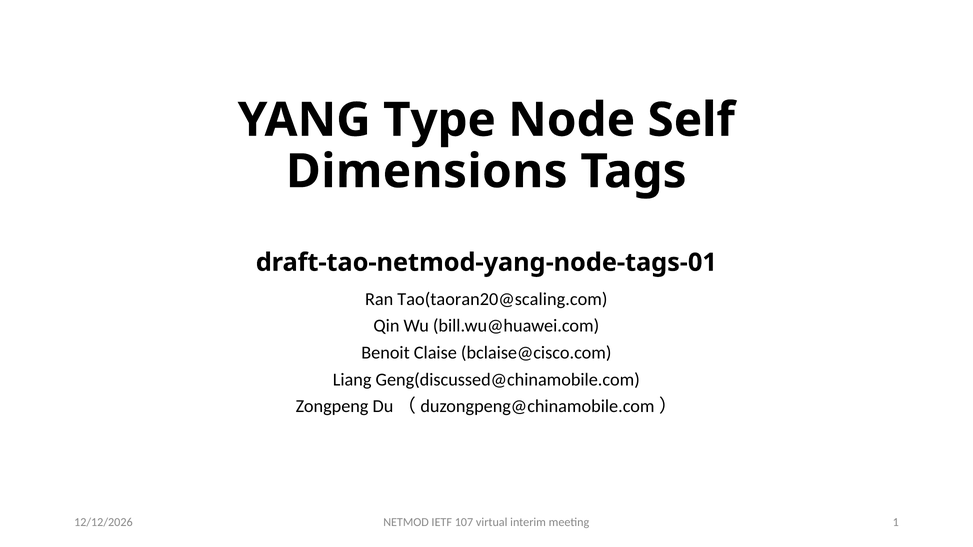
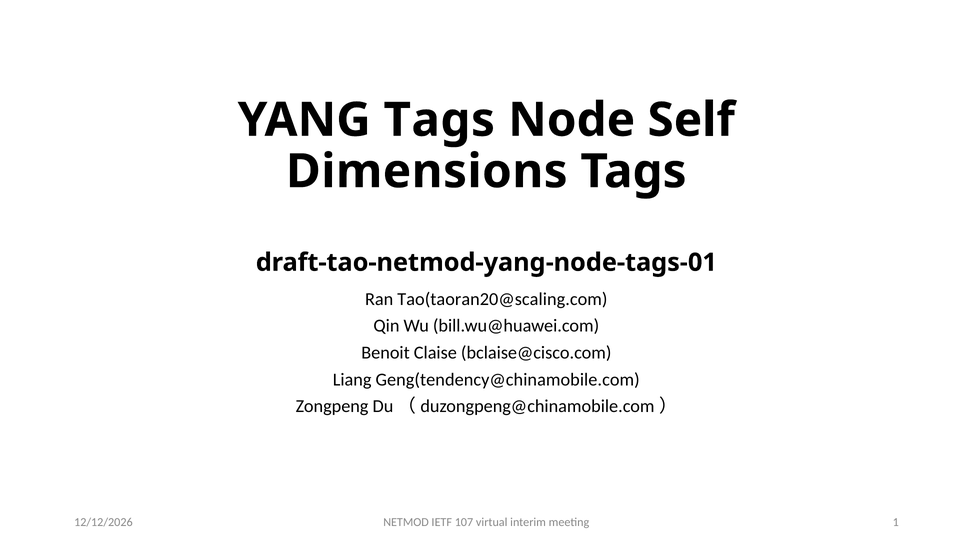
YANG Type: Type -> Tags
Geng(discussed@chinamobile.com: Geng(discussed@chinamobile.com -> Geng(tendency@chinamobile.com
